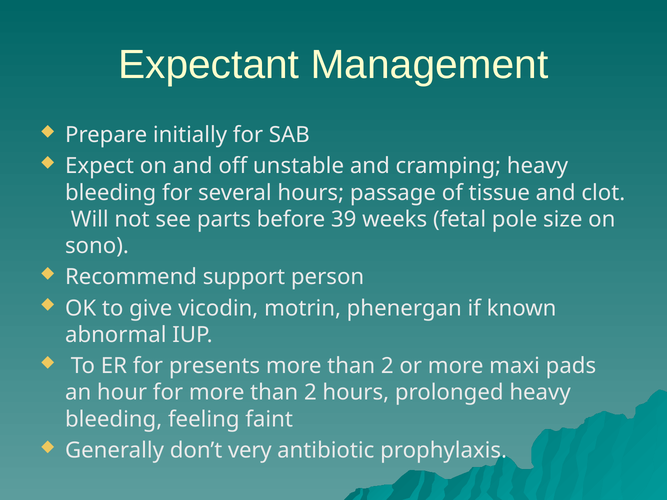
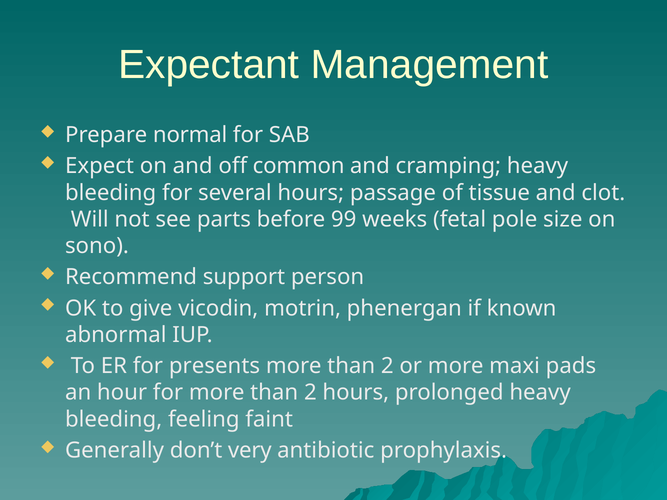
initially: initially -> normal
unstable: unstable -> common
39: 39 -> 99
